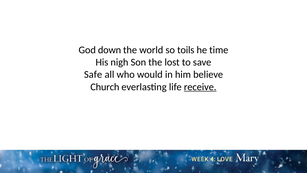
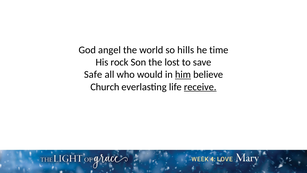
down: down -> angel
toils: toils -> hills
nigh: nigh -> rock
him underline: none -> present
